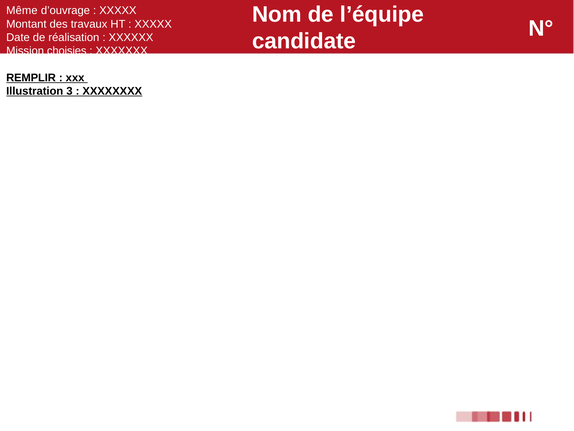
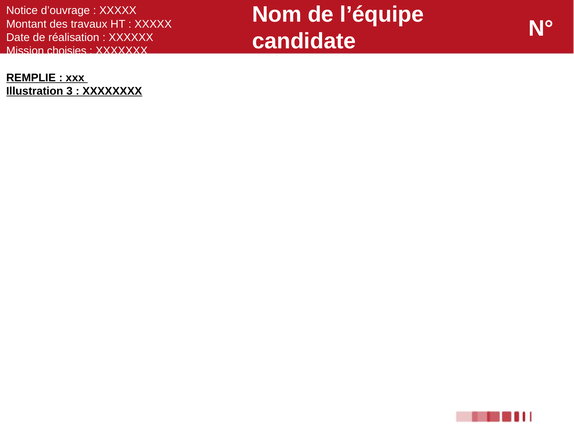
Même: Même -> Notice
REMPLIR: REMPLIR -> REMPLIE
